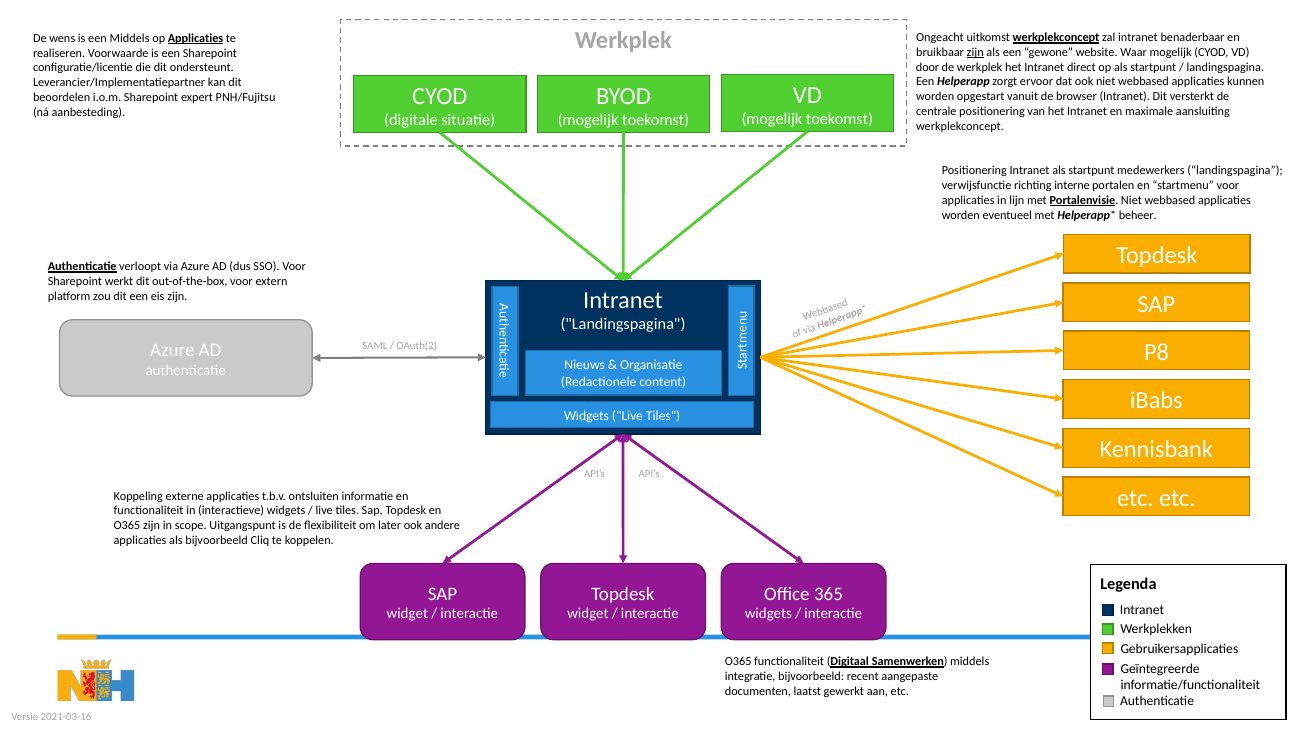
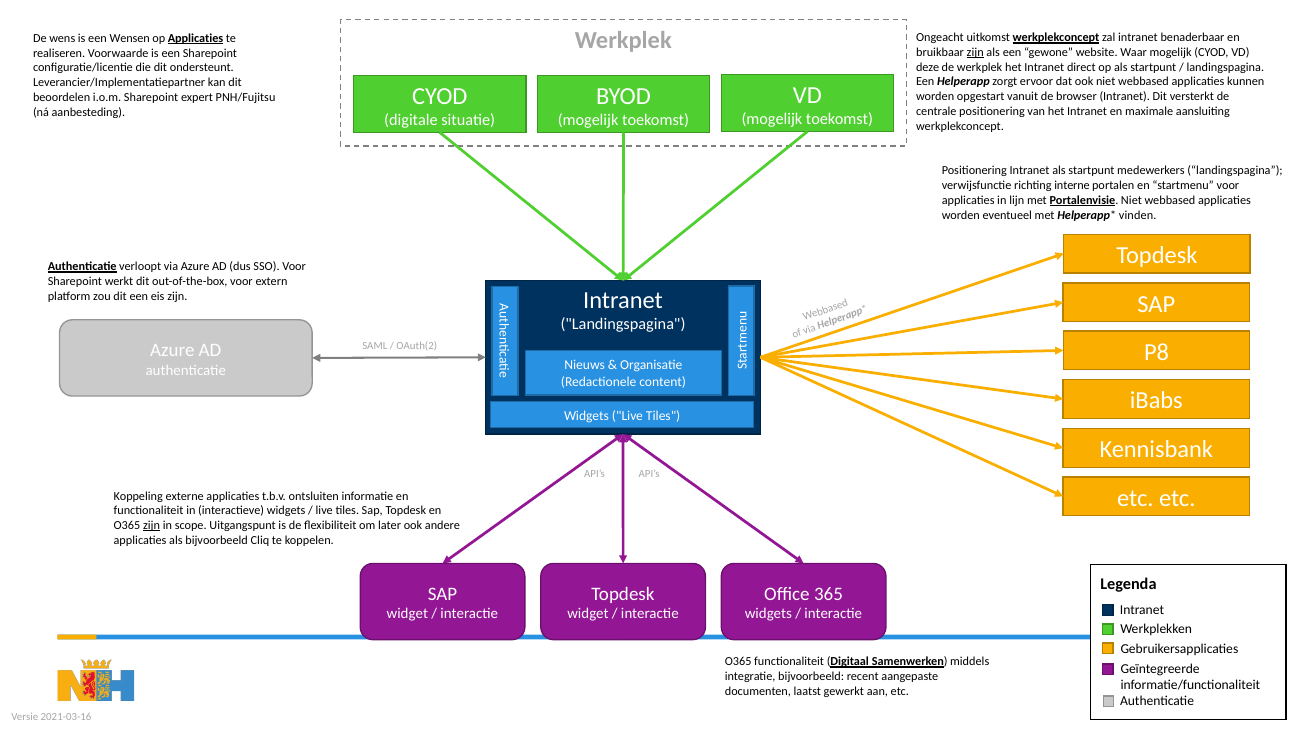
een Middels: Middels -> Wensen
door: door -> deze
beheer: beheer -> vinden
zijn at (152, 525) underline: none -> present
